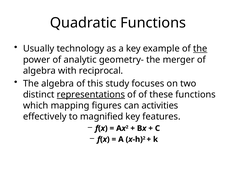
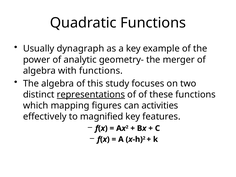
technology: technology -> dynagraph
the at (200, 49) underline: present -> none
with reciprocal: reciprocal -> functions
